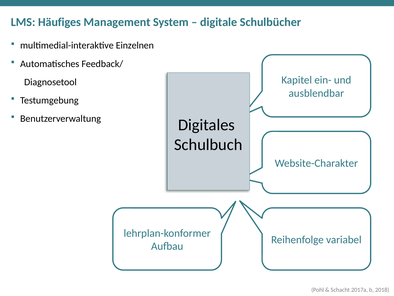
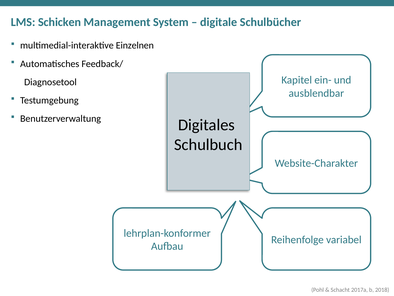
Häufiges: Häufiges -> Schicken
